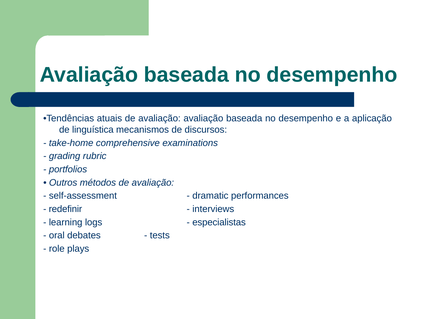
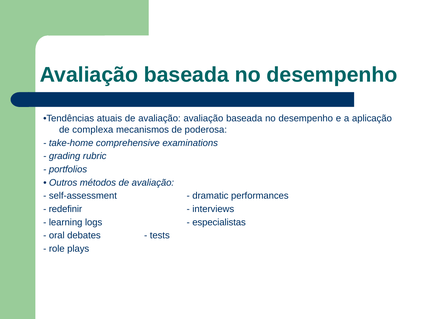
linguística: linguística -> complexa
discursos: discursos -> poderosa
